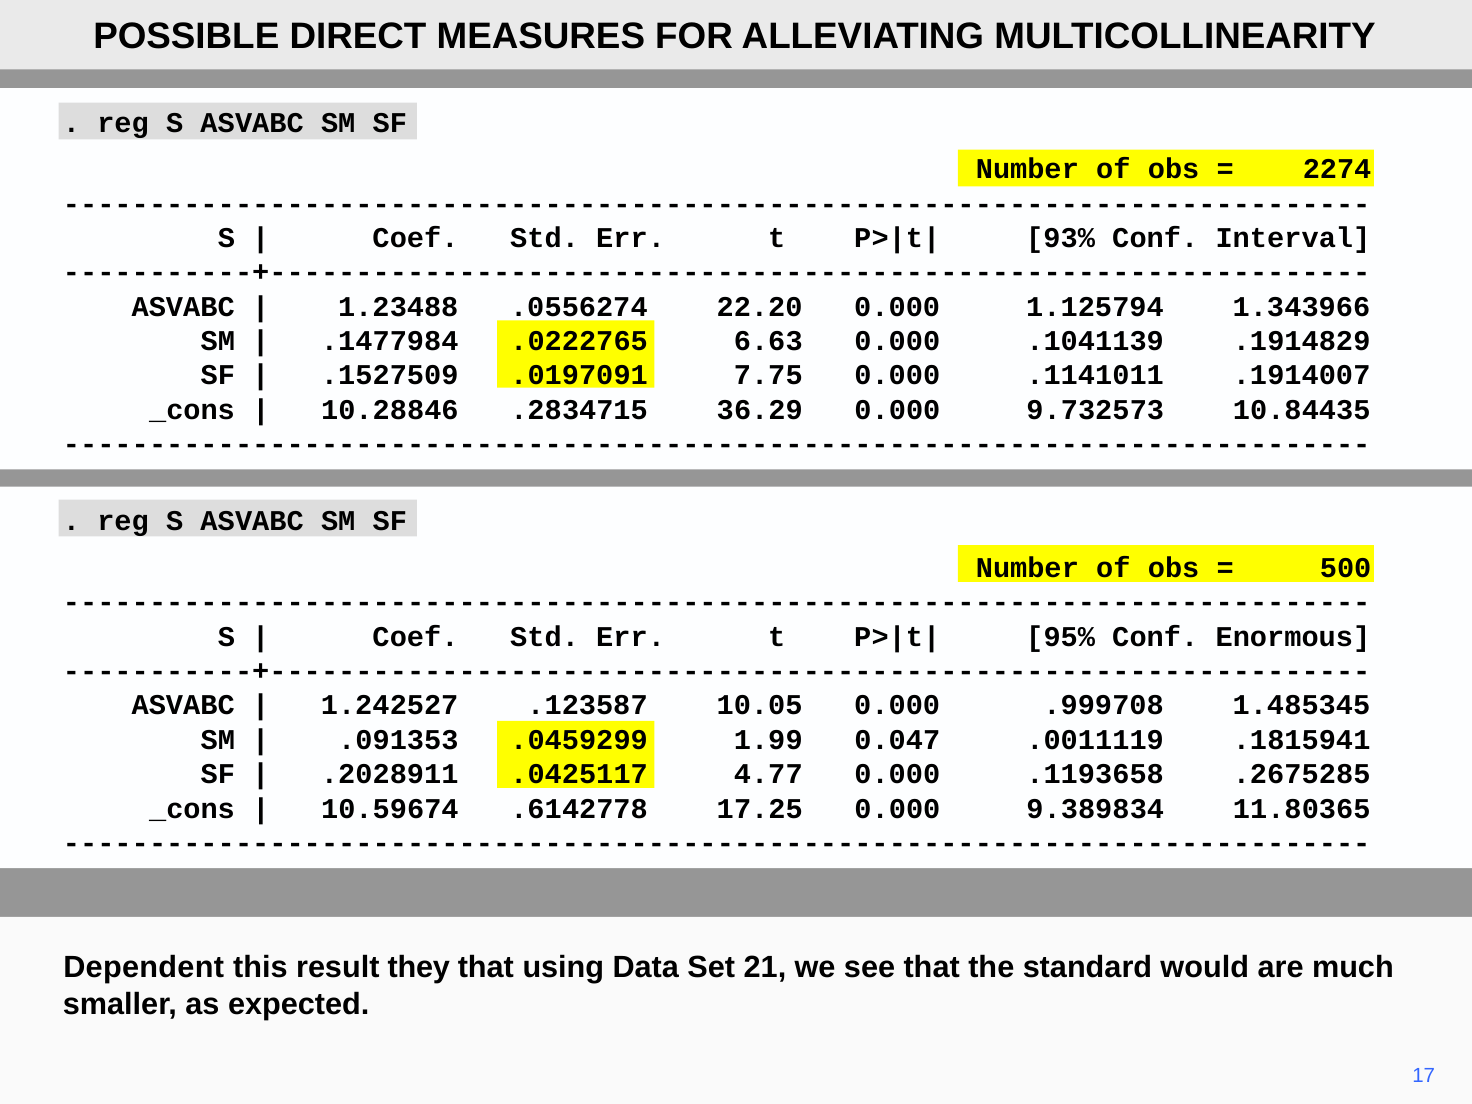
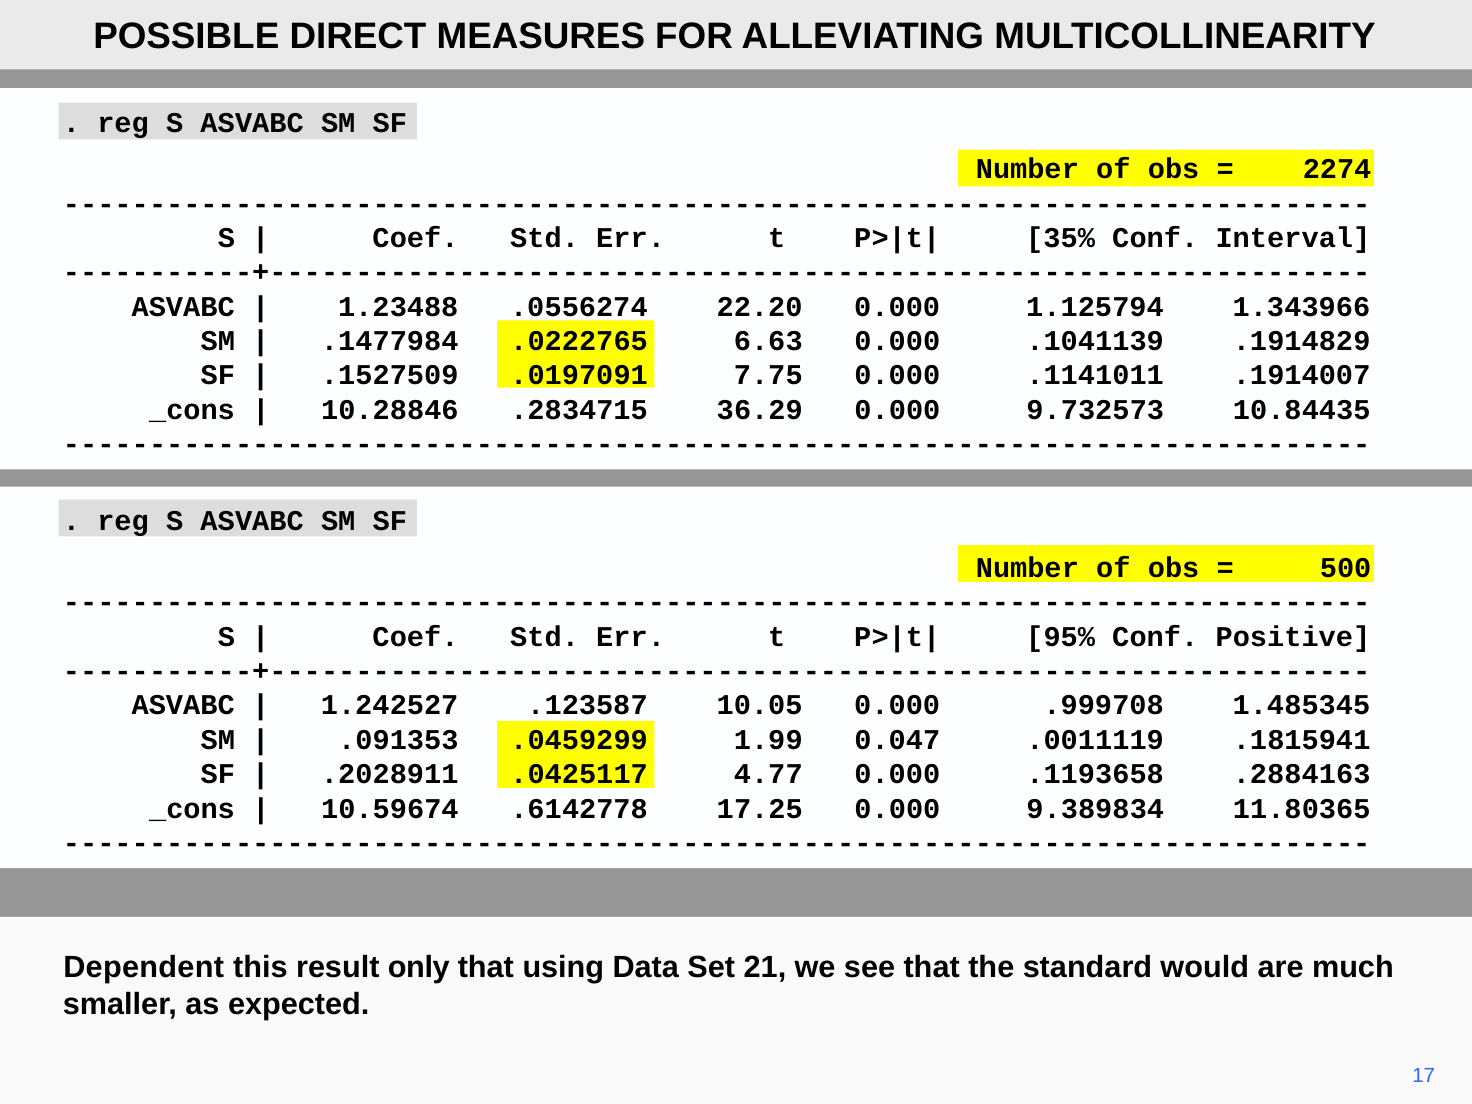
93%: 93% -> 35%
Enormous: Enormous -> Positive
.2675285: .2675285 -> .2884163
they: they -> only
